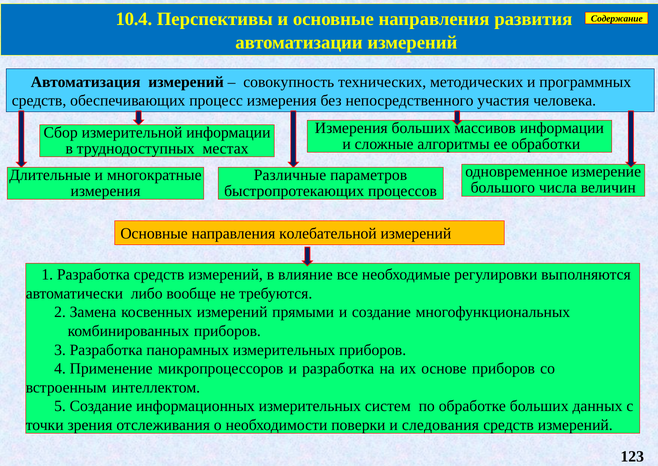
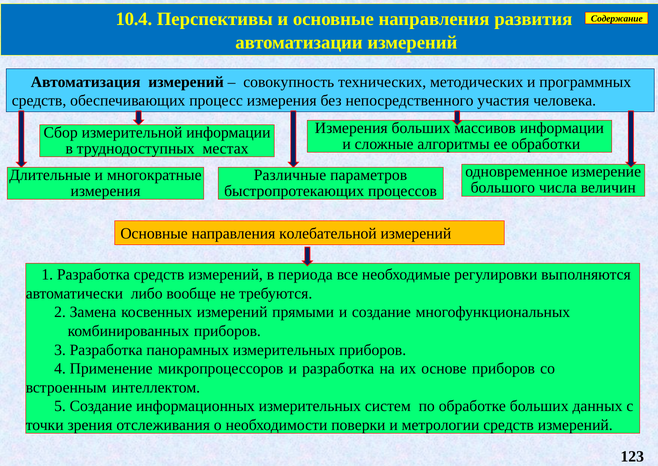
влияние: влияние -> периода
следования: следования -> метрологии
